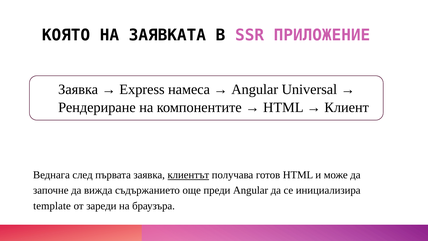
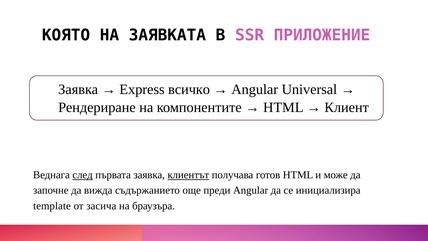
намеса: намеса -> всичко
след underline: none -> present
зареди: зареди -> засича
